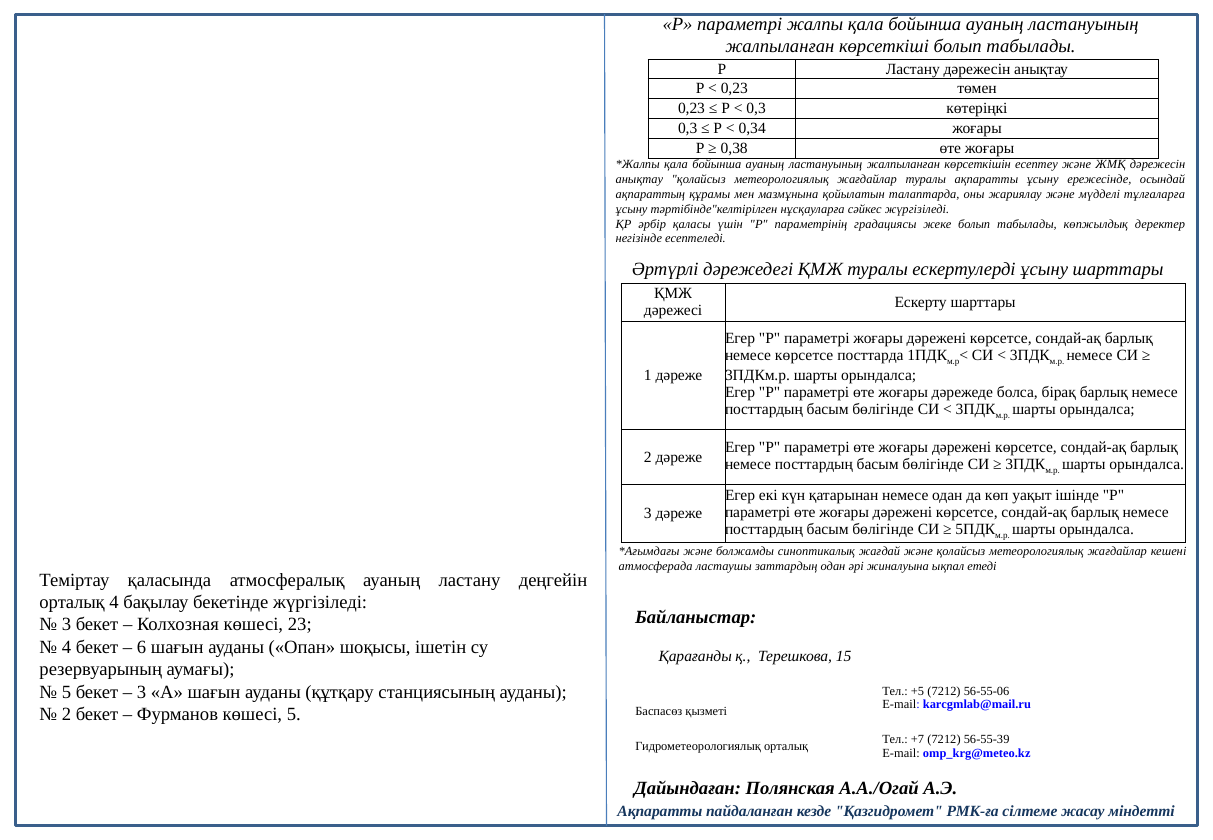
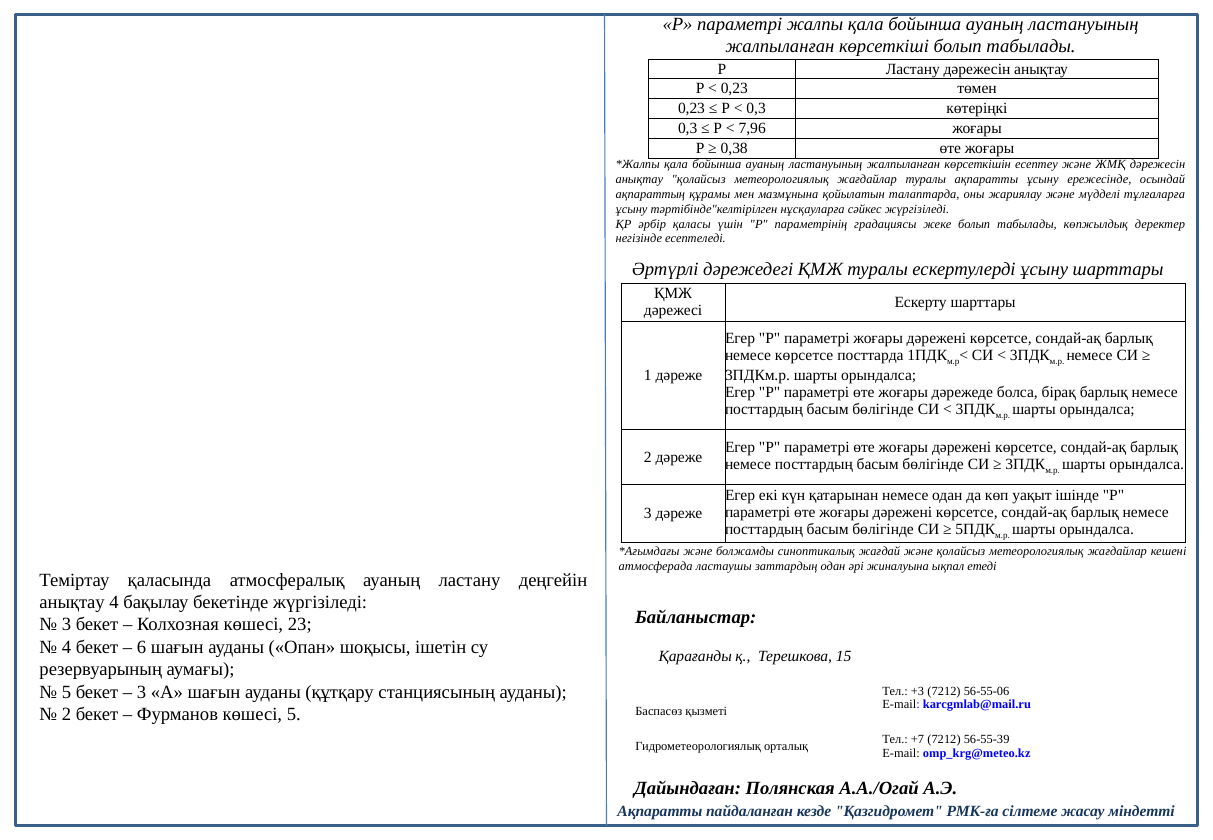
0,34: 0,34 -> 7,96
орталық at (72, 602): орталық -> анықтау
+5: +5 -> +3
